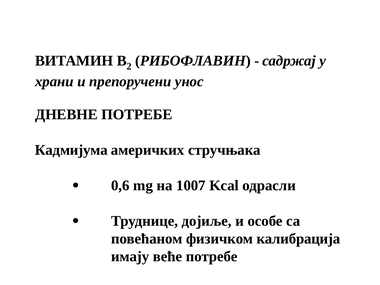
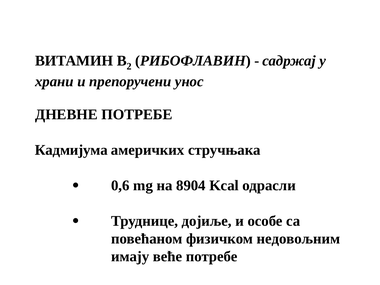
1007: 1007 -> 8904
калибрација: калибрација -> недовољним
